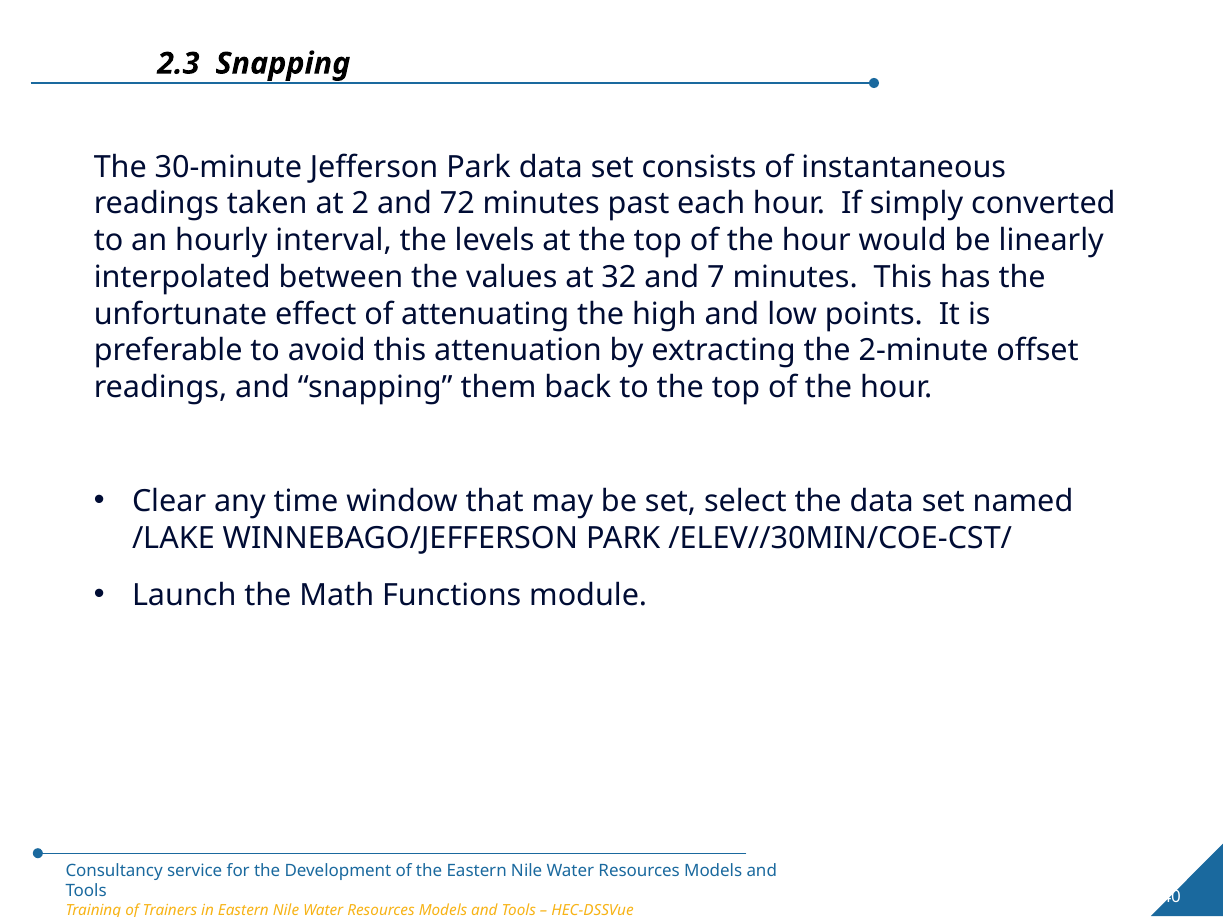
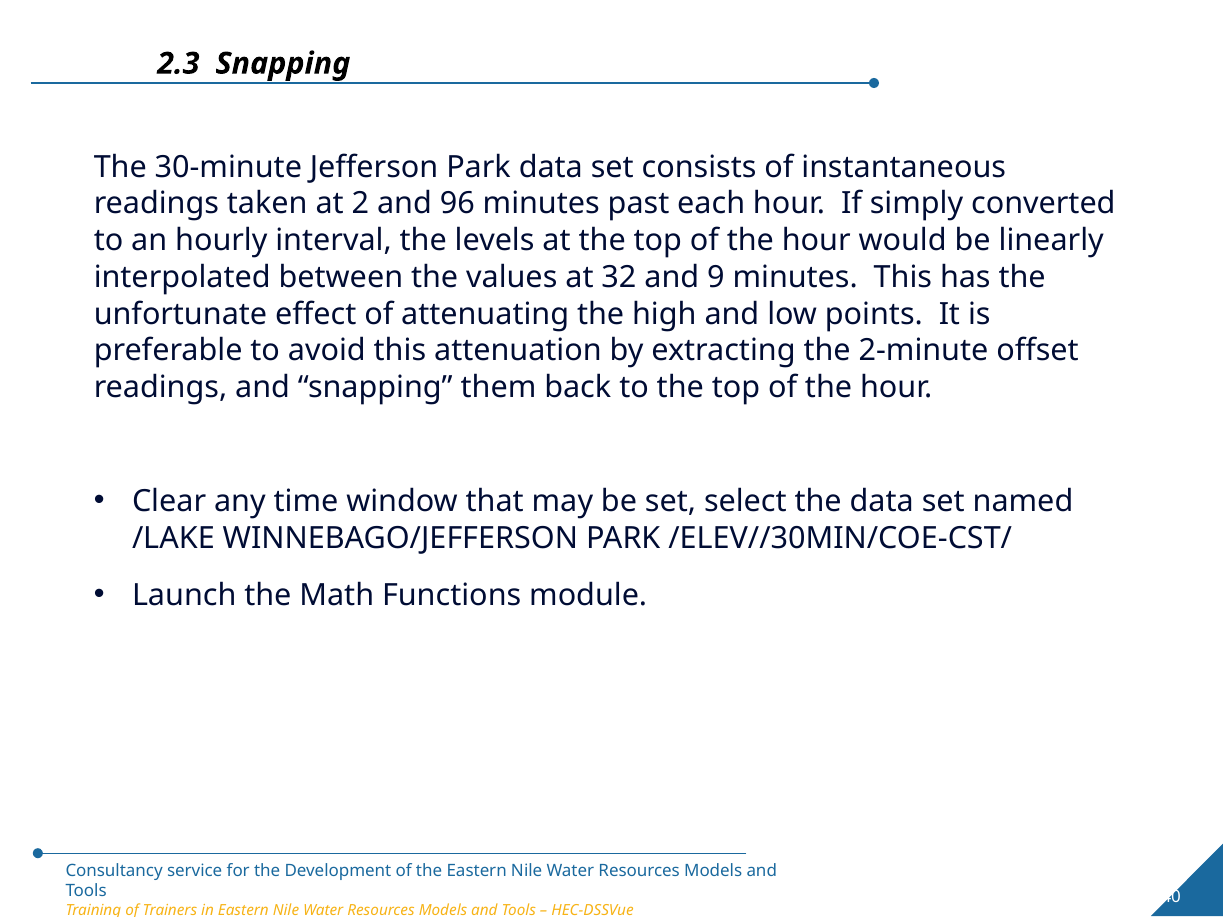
72: 72 -> 96
7: 7 -> 9
